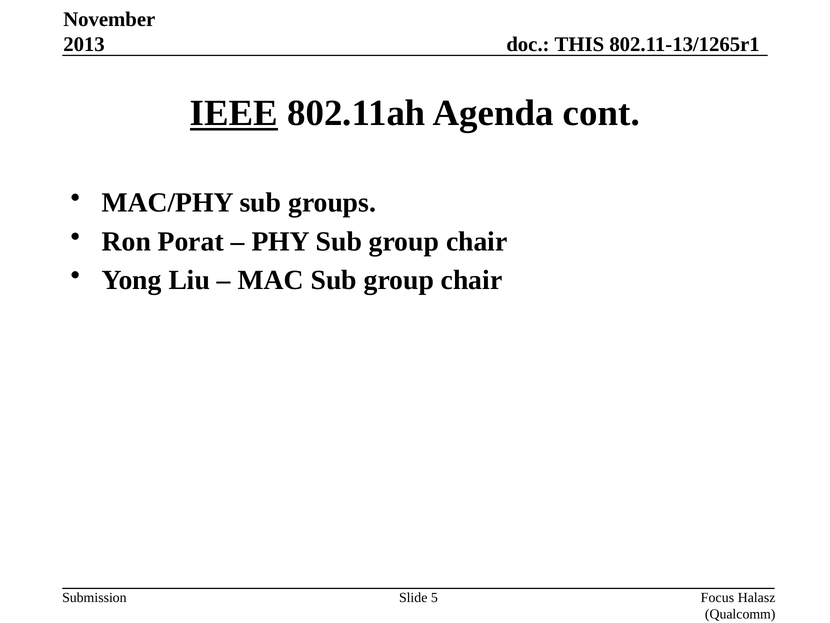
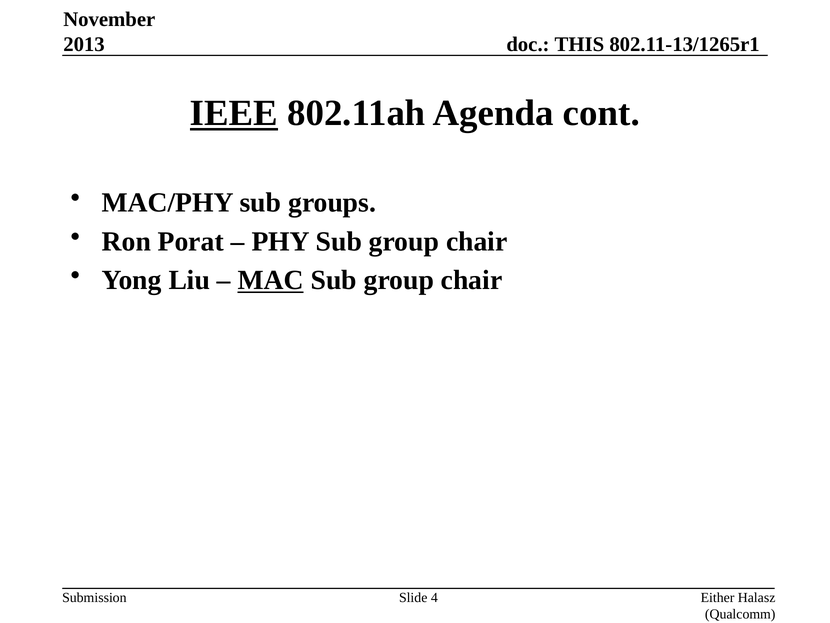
MAC underline: none -> present
5: 5 -> 4
Focus: Focus -> Either
